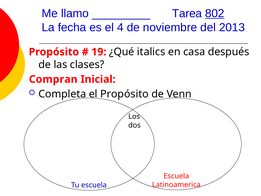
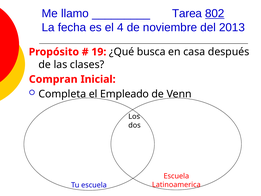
italics: italics -> busca
el Propósito: Propósito -> Empleado
